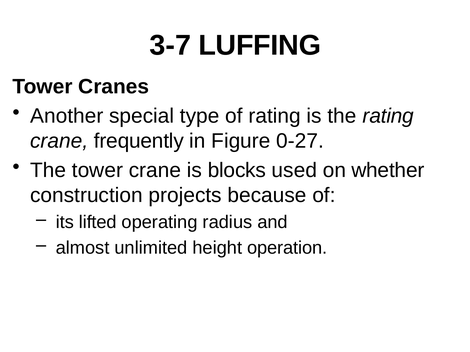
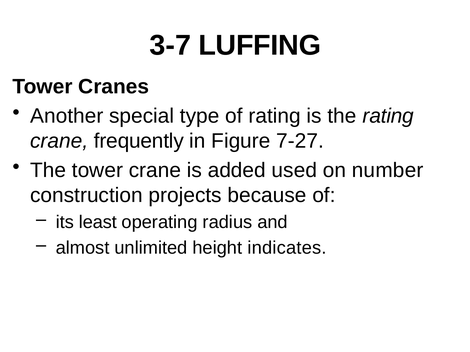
0-27: 0-27 -> 7-27
blocks: blocks -> added
whether: whether -> number
lifted: lifted -> least
operation: operation -> indicates
